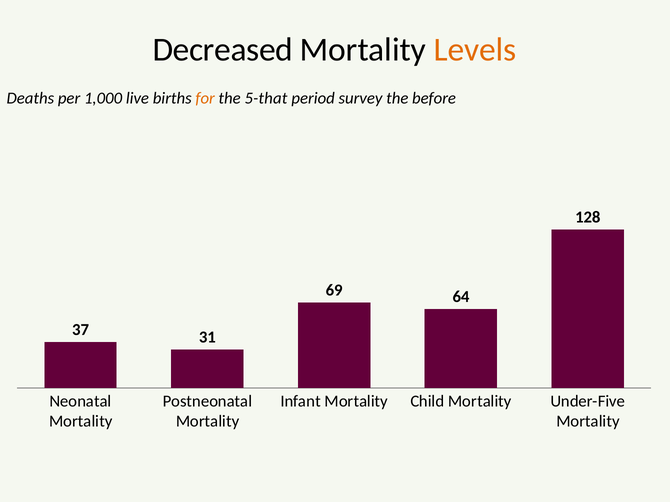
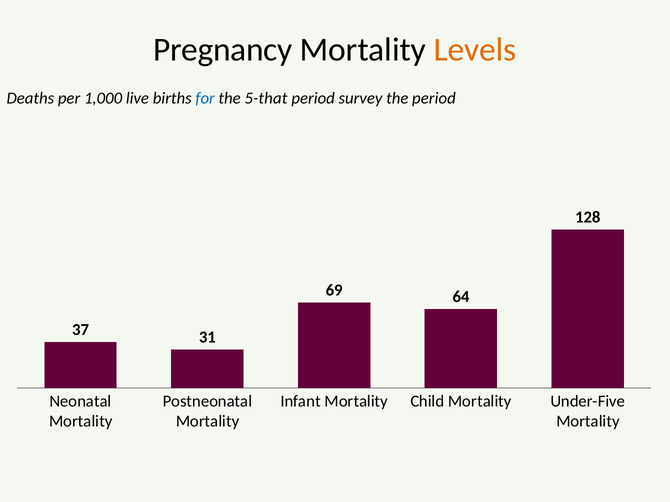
Decreased: Decreased -> Pregnancy
for colour: orange -> blue
the before: before -> period
